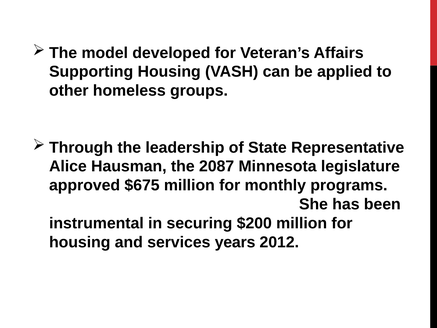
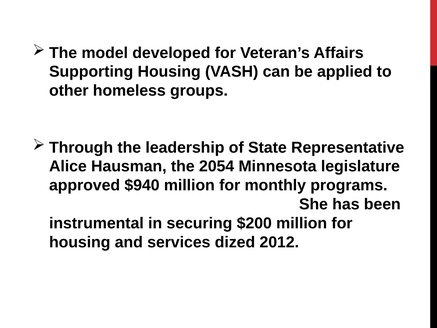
2087: 2087 -> 2054
$675: $675 -> $940
years: years -> dized
